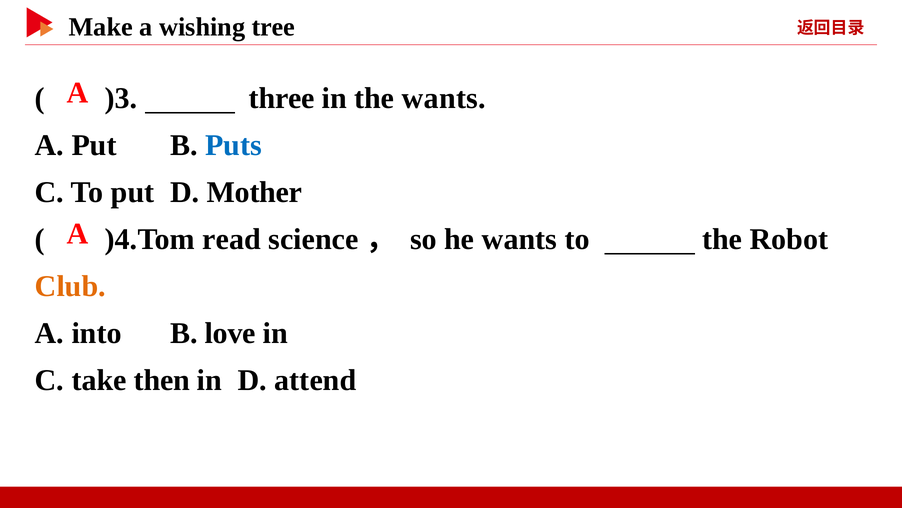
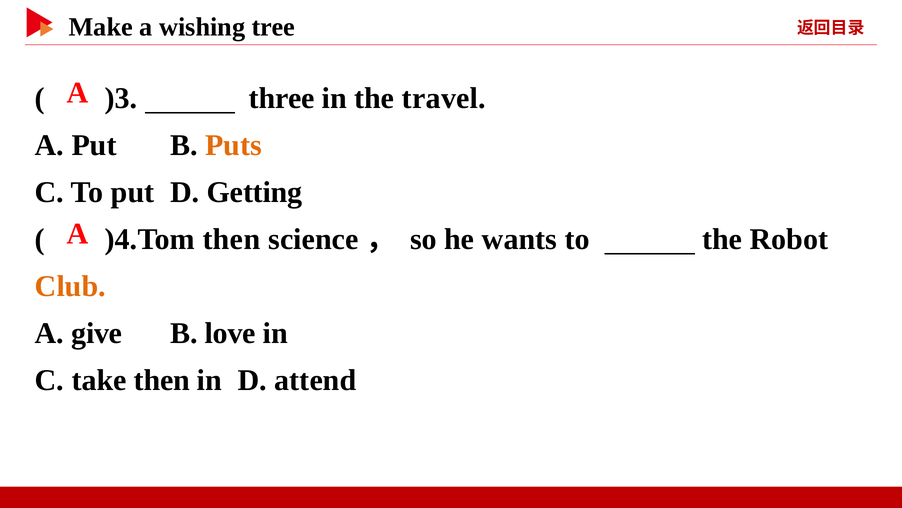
the wants: wants -> travel
Puts colour: blue -> orange
Mother: Mother -> Getting
)4.Tom read: read -> then
into: into -> give
